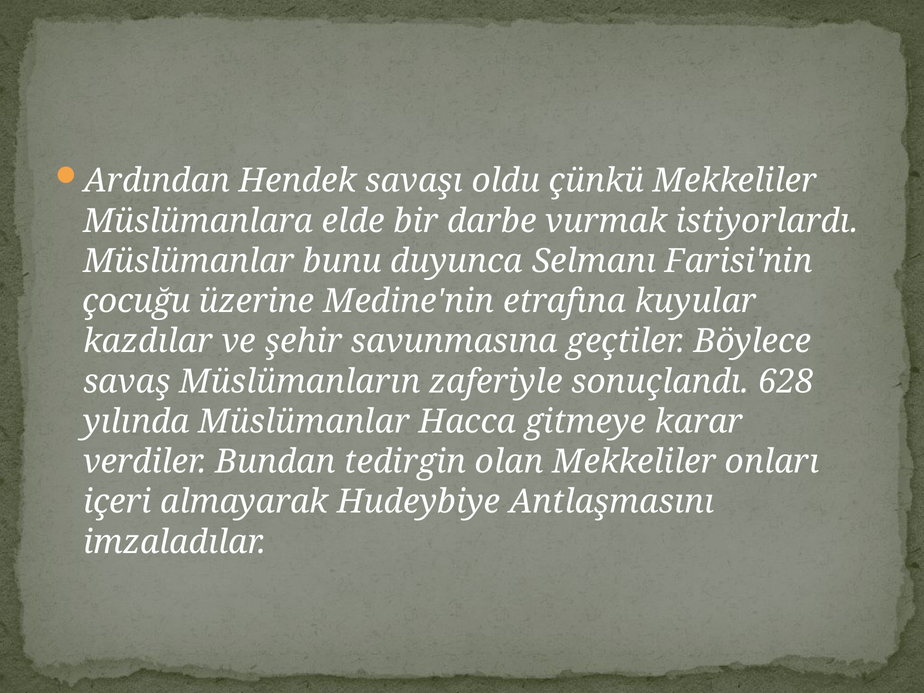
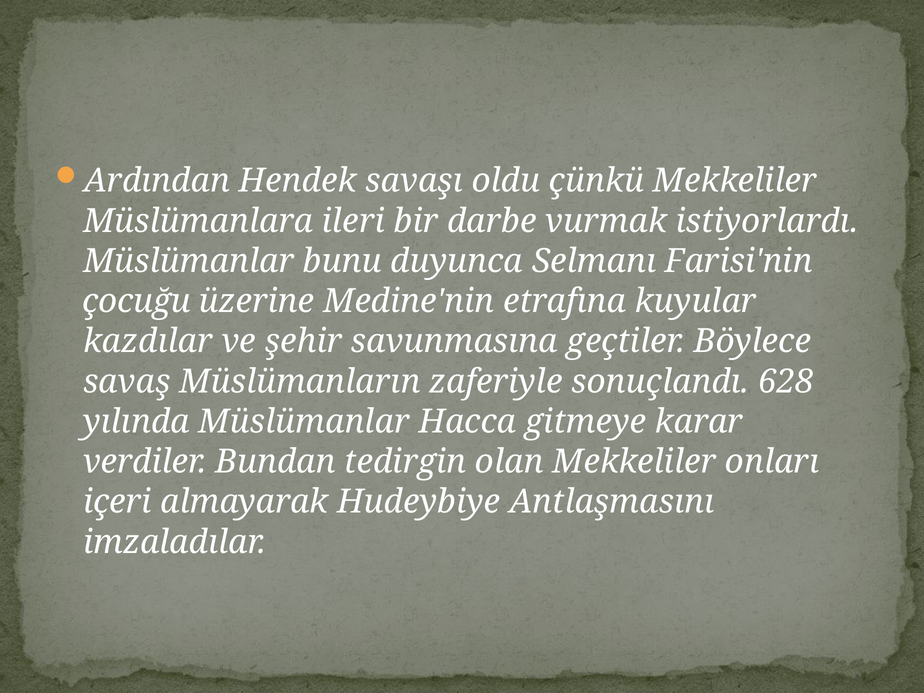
elde: elde -> ileri
